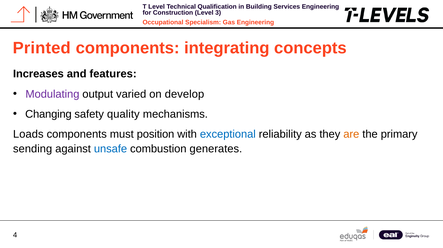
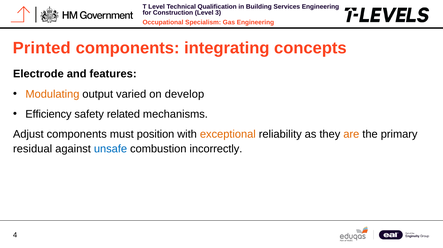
Increases: Increases -> Electrode
Modulating colour: purple -> orange
Changing: Changing -> Efficiency
quality: quality -> related
Loads: Loads -> Adjust
exceptional colour: blue -> orange
sending: sending -> residual
generates: generates -> incorrectly
